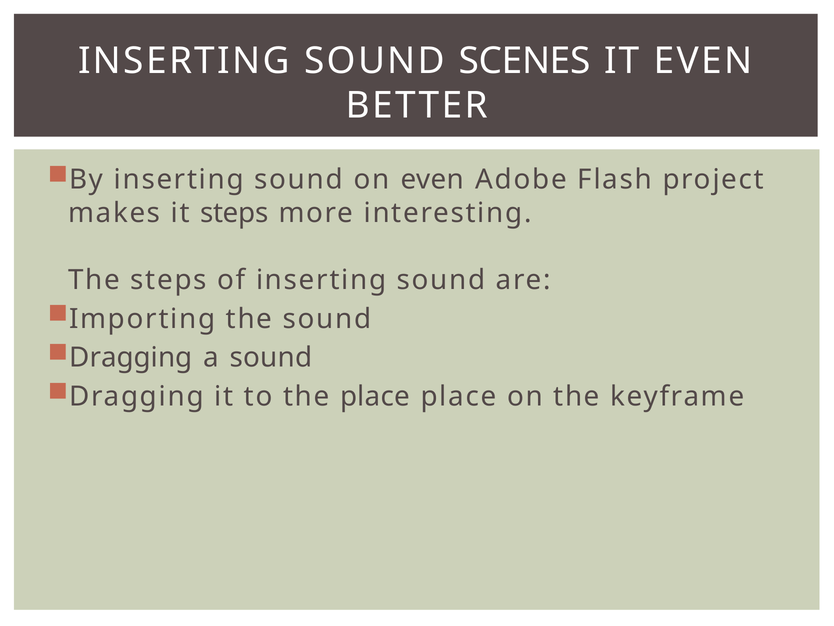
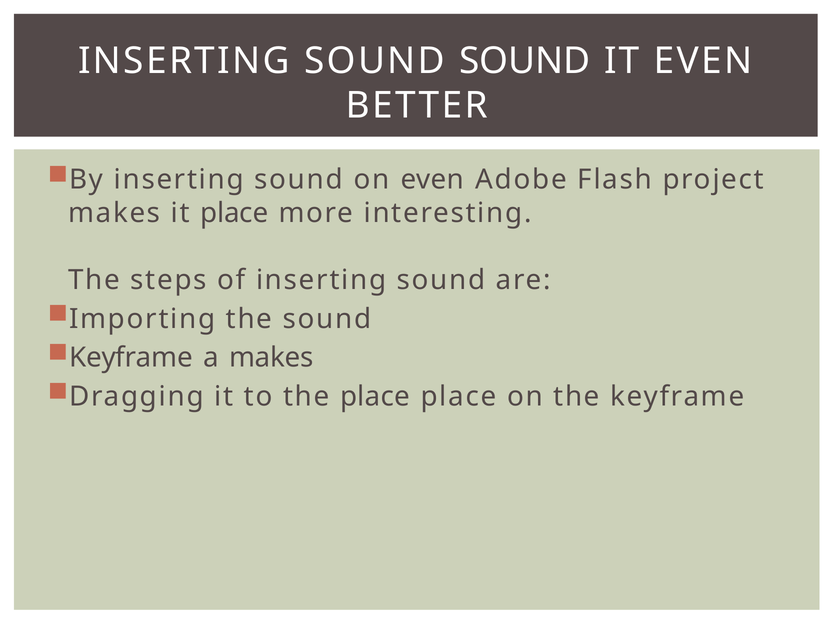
SOUND SCENES: SCENES -> SOUND
it steps: steps -> place
Dragging at (131, 357): Dragging -> Keyframe
a sound: sound -> makes
